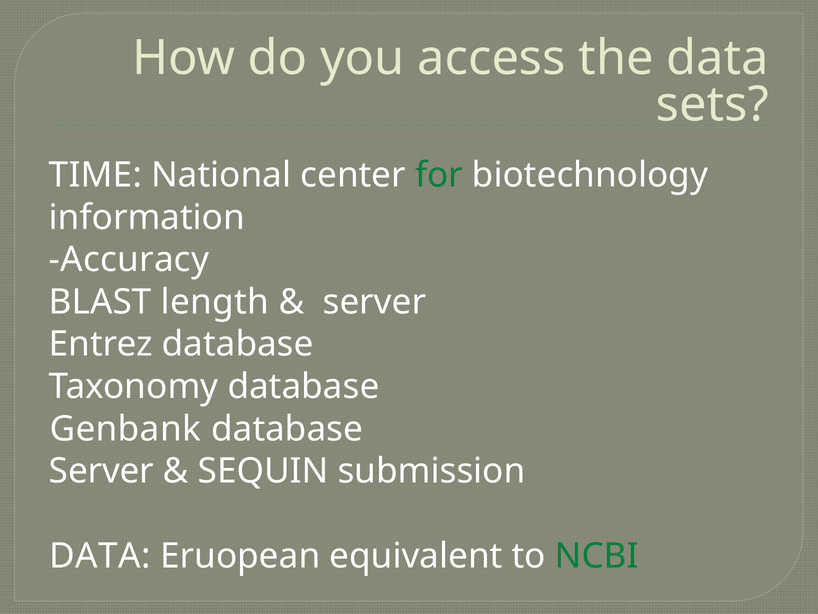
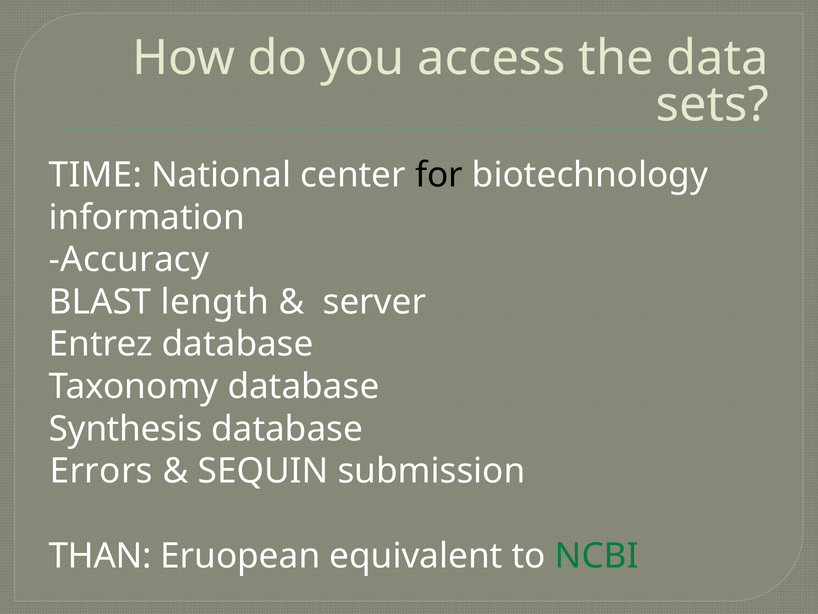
for colour: green -> black
Genbank: Genbank -> Synthesis
Server at (101, 471): Server -> Errors
DATA at (100, 555): DATA -> THAN
